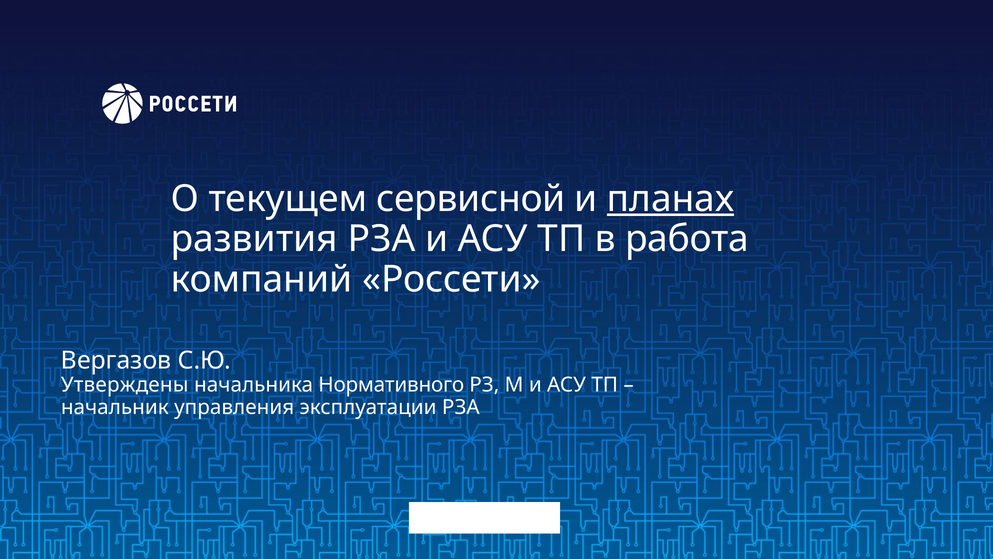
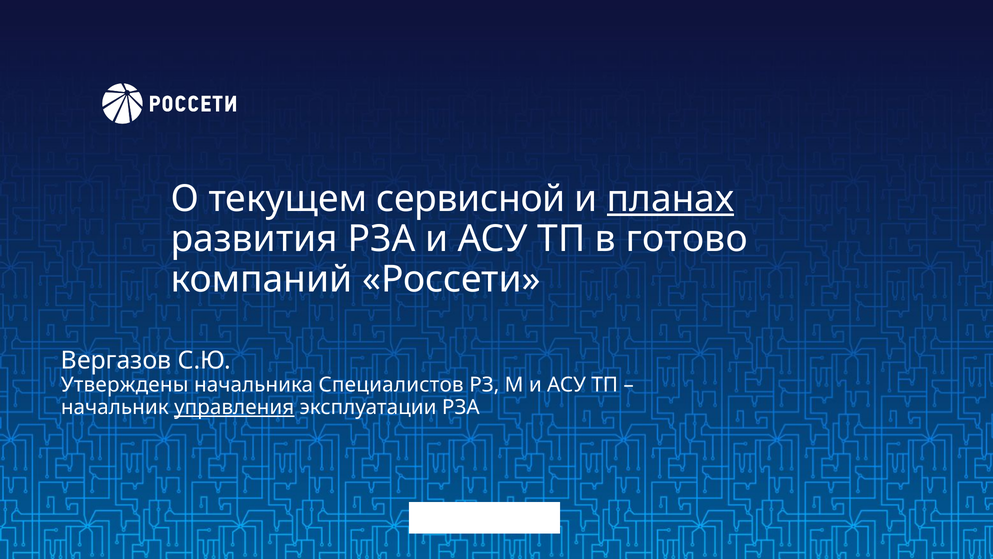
работа: работа -> готово
Нормативного: Нормативного -> Специалистов
управления underline: none -> present
